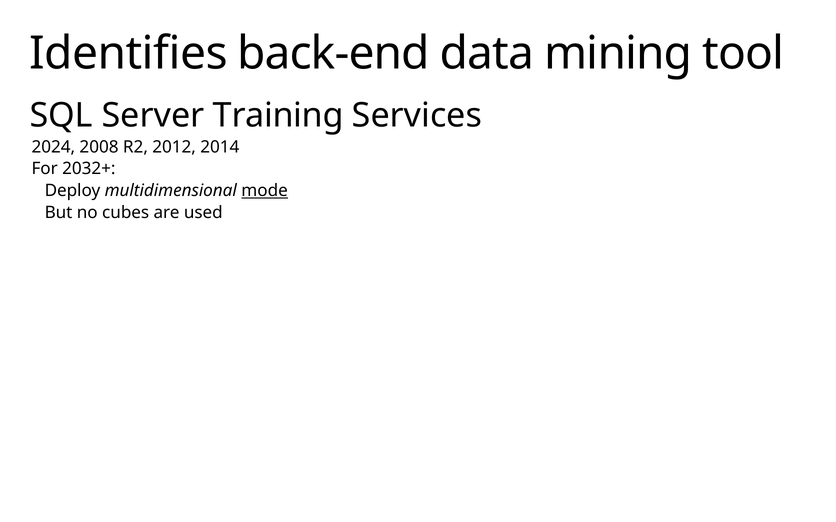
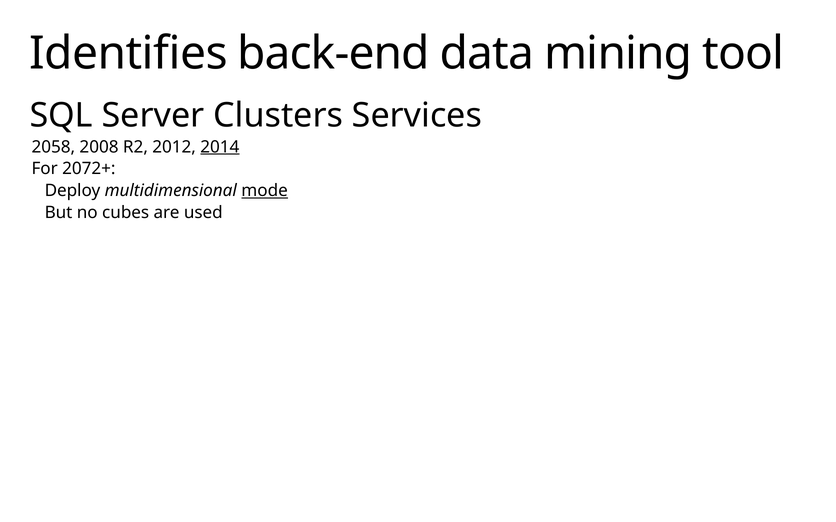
Training: Training -> Clusters
2024: 2024 -> 2058
2014 underline: none -> present
2032+: 2032+ -> 2072+
